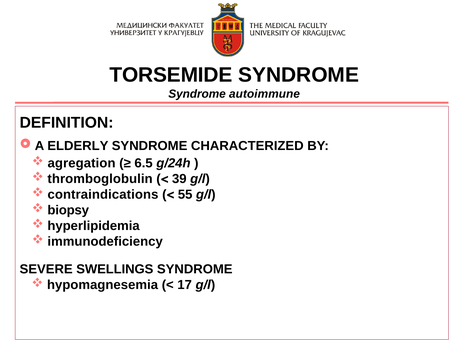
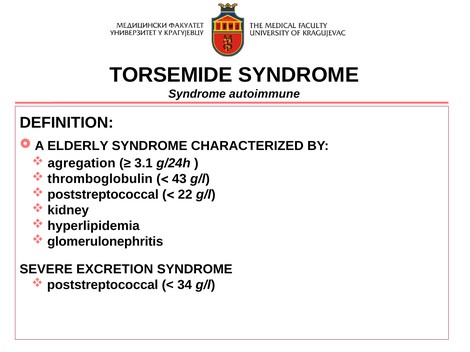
6.5: 6.5 -> 3.1
39: 39 -> 43
contraindications at (103, 195): contraindications -> poststreptococcal
55: 55 -> 22
biopsy: biopsy -> kidney
immunodeficiency: immunodeficiency -> glomerulonephritis
SWELLINGS: SWELLINGS -> EXCRETION
hypomagnesemia at (103, 285): hypomagnesemia -> poststreptococcal
17: 17 -> 34
